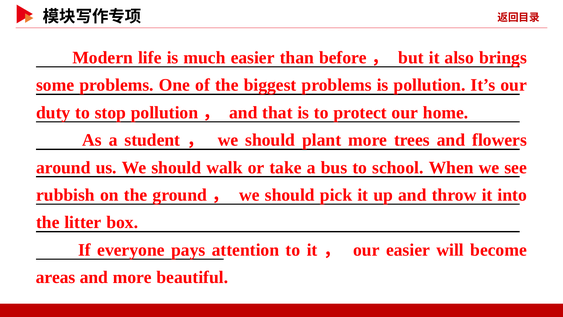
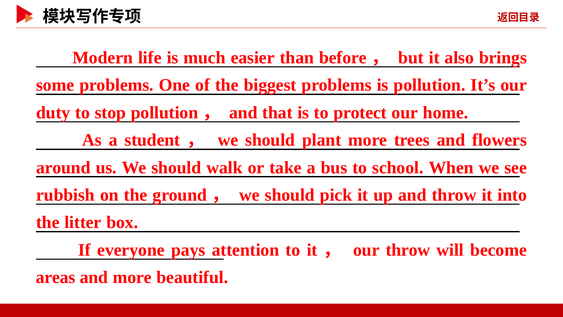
our easier: easier -> throw
